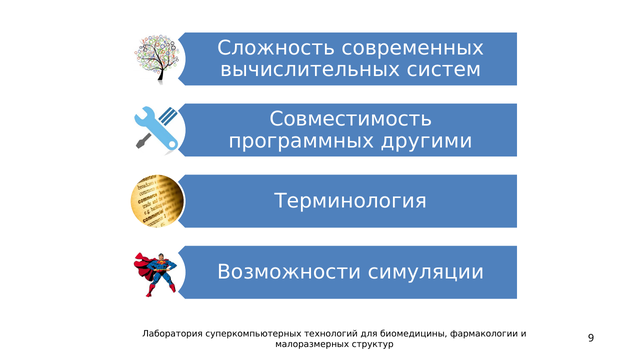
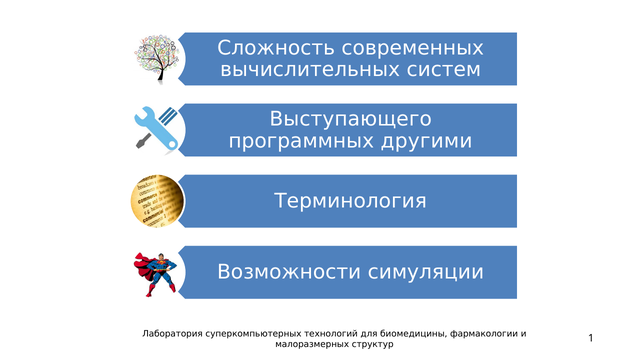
Совместимость: Совместимость -> Выступающего
9: 9 -> 1
